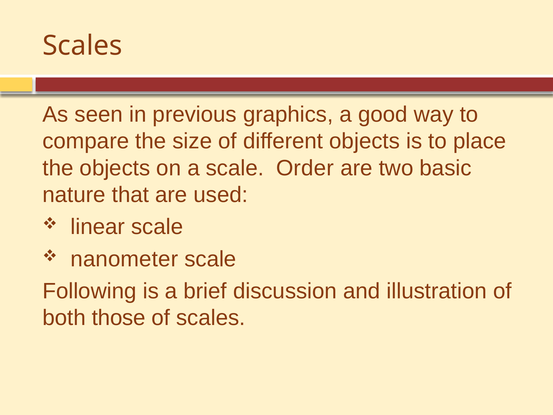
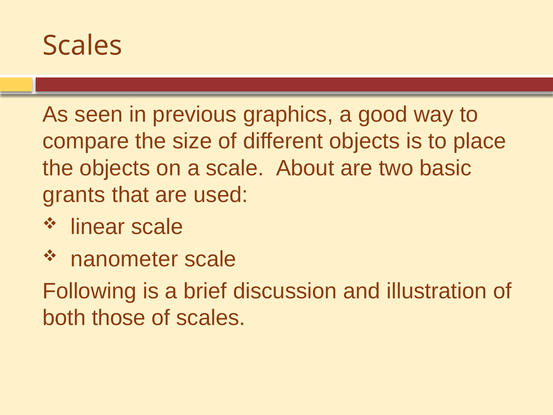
Order: Order -> About
nature: nature -> grants
